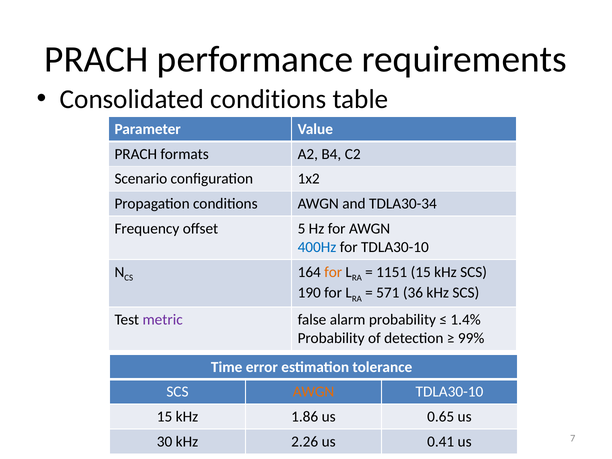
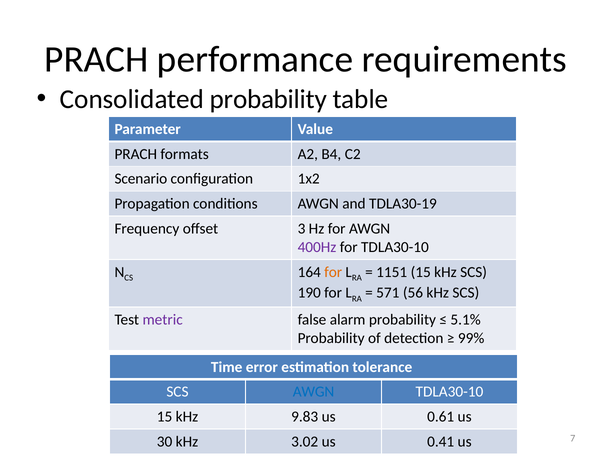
Consolidated conditions: conditions -> probability
TDLA30-34: TDLA30-34 -> TDLA30-19
5: 5 -> 3
400Hz colour: blue -> purple
36: 36 -> 56
1.4%: 1.4% -> 5.1%
AWGN at (314, 392) colour: orange -> blue
1.86: 1.86 -> 9.83
0.65: 0.65 -> 0.61
2.26: 2.26 -> 3.02
